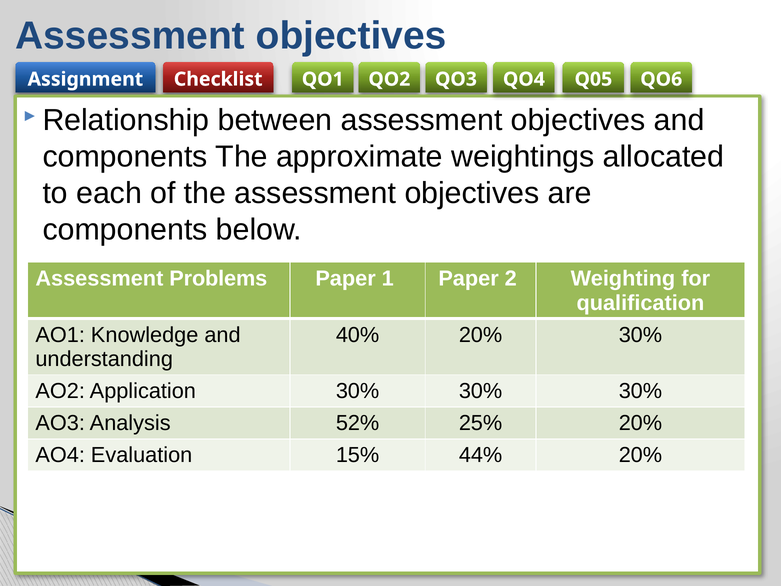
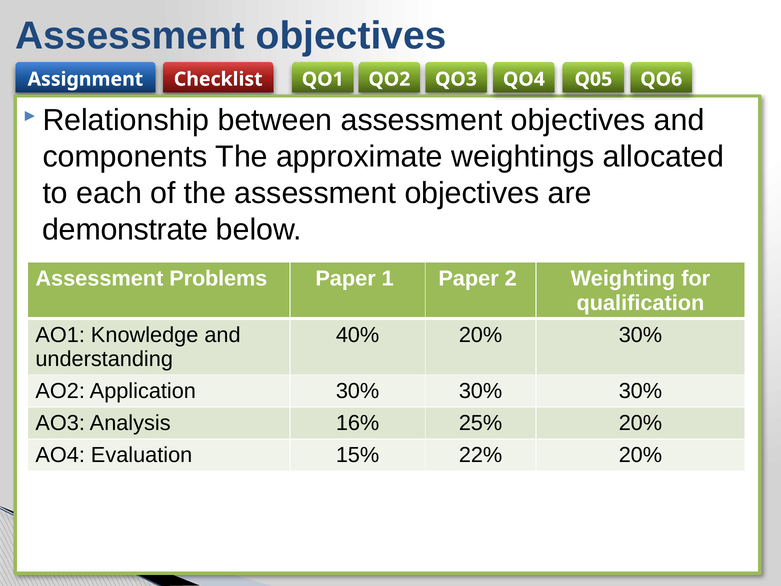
components at (125, 230): components -> demonstrate
52%: 52% -> 16%
44%: 44% -> 22%
